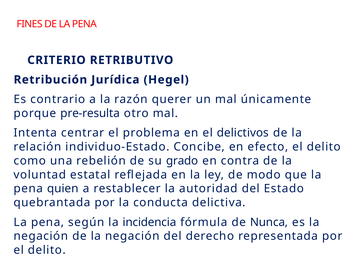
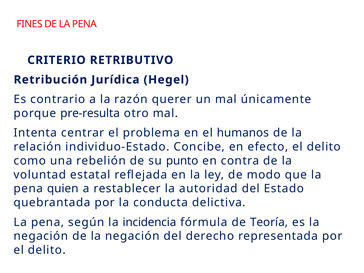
delictivos: delictivos -> humanos
grado: grado -> punto
Nunca: Nunca -> Teoría
